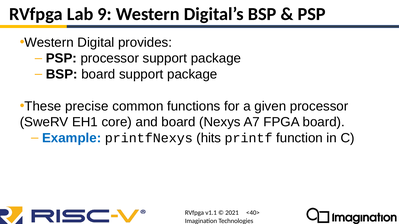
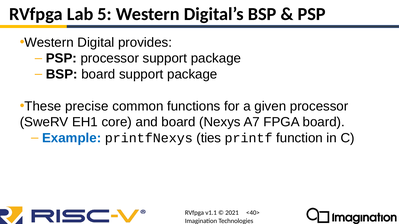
9: 9 -> 5
hits: hits -> ties
